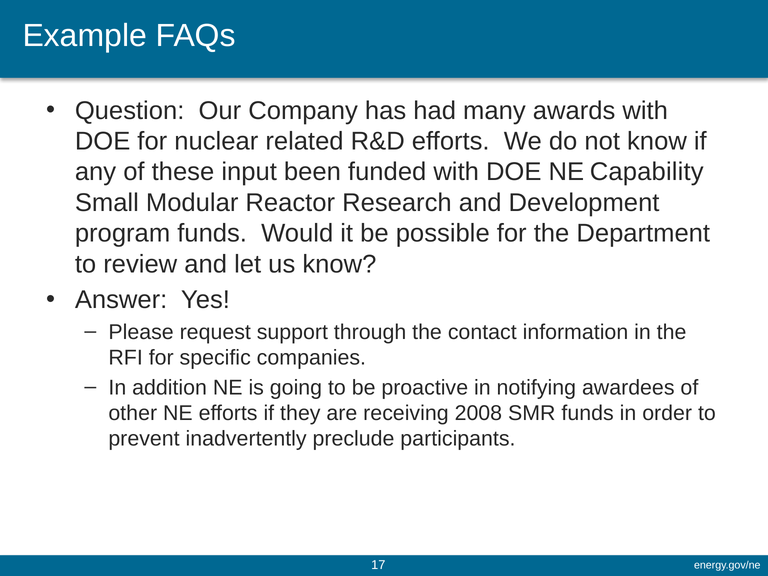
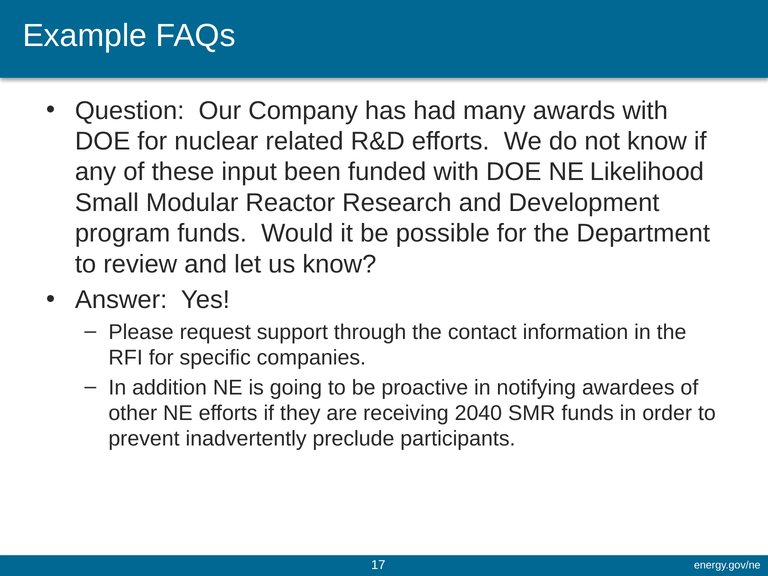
Capability: Capability -> Likelihood
2008: 2008 -> 2040
